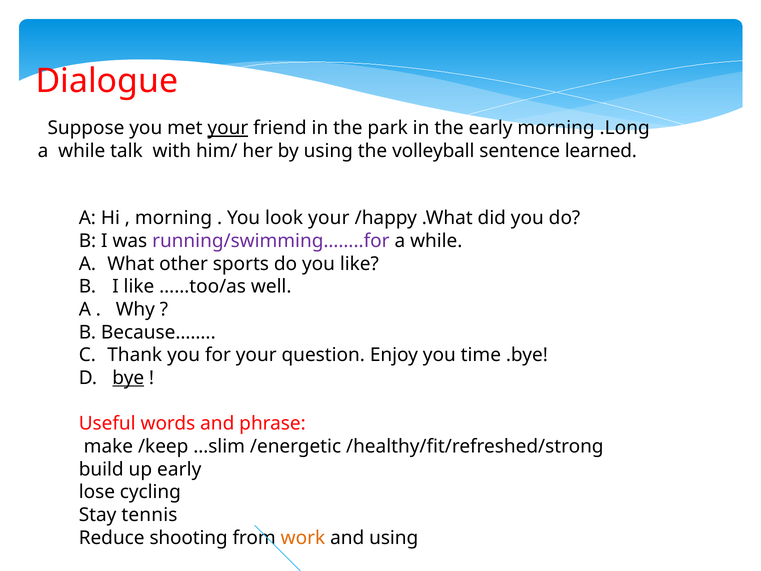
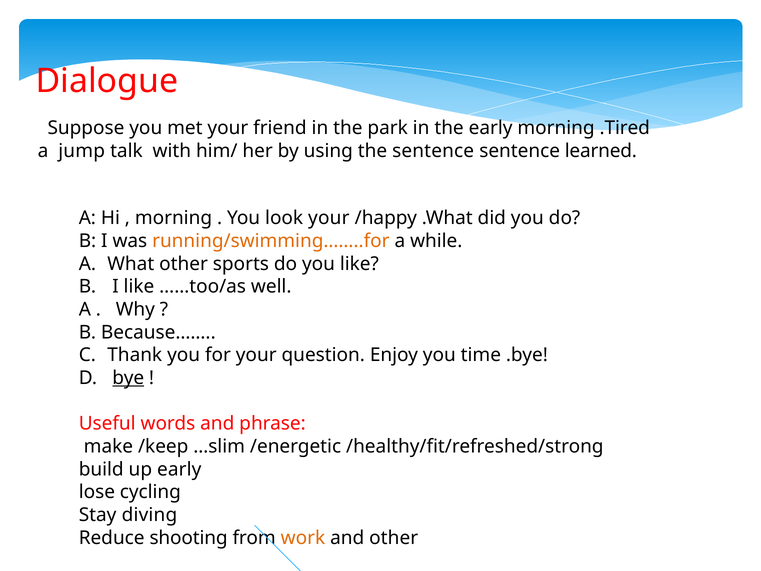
your at (228, 128) underline: present -> none
.Long: .Long -> .Tired
while at (82, 151): while -> jump
the volleyball: volleyball -> sentence
running/swimming……..for colour: purple -> orange
tennis: tennis -> diving
and using: using -> other
